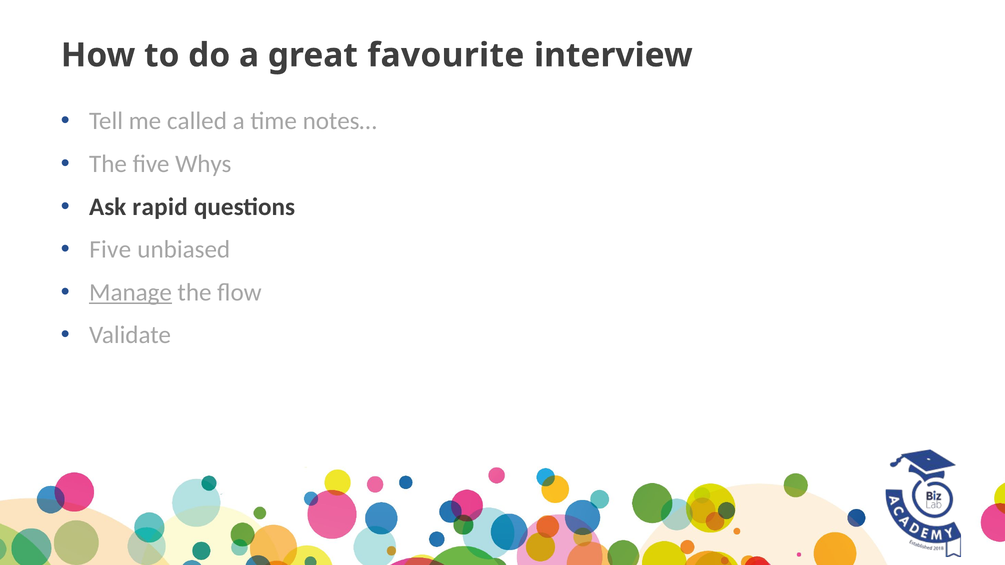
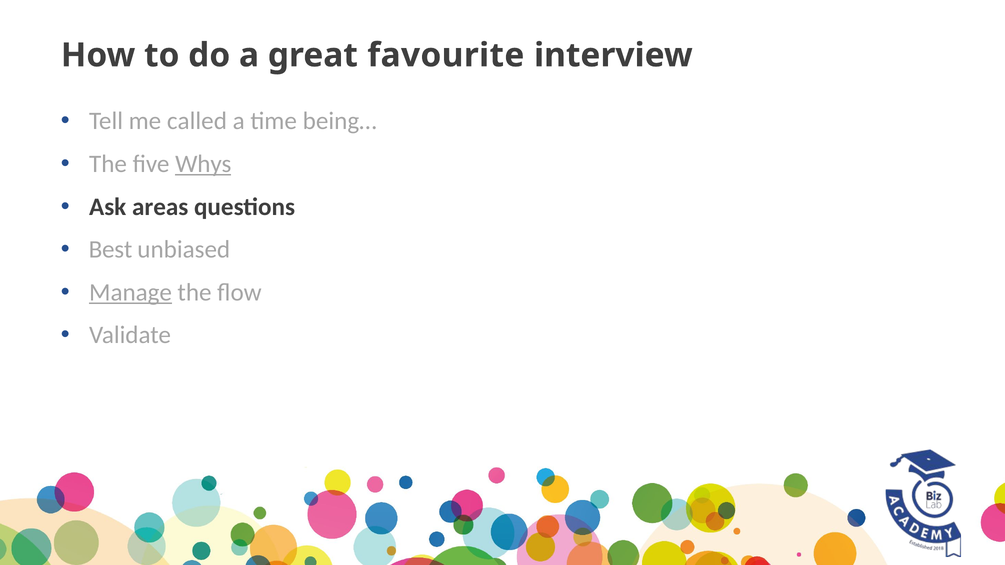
notes…: notes… -> being…
Whys underline: none -> present
rapid: rapid -> areas
Five at (110, 250): Five -> Best
